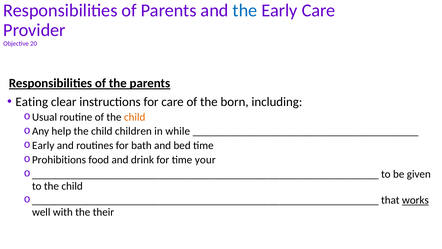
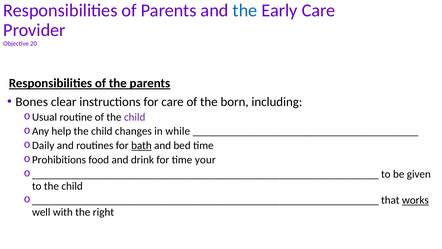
Eating: Eating -> Bones
child at (135, 117) colour: orange -> purple
children: children -> changes
Early at (43, 145): Early -> Daily
bath underline: none -> present
their: their -> right
